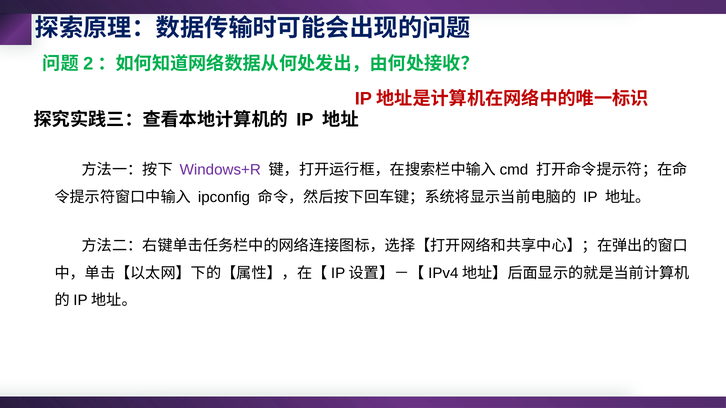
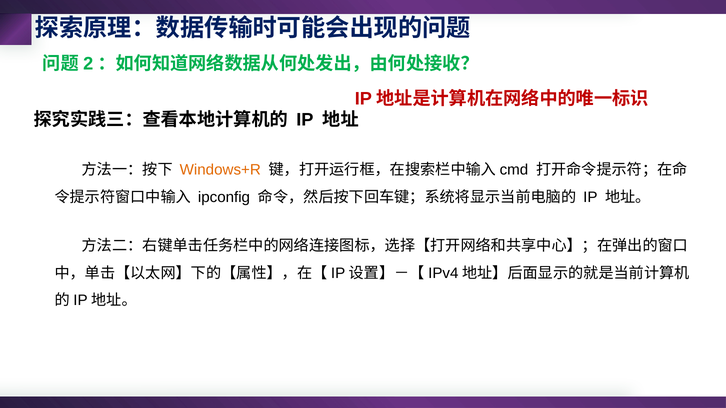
Windows+R colour: purple -> orange
